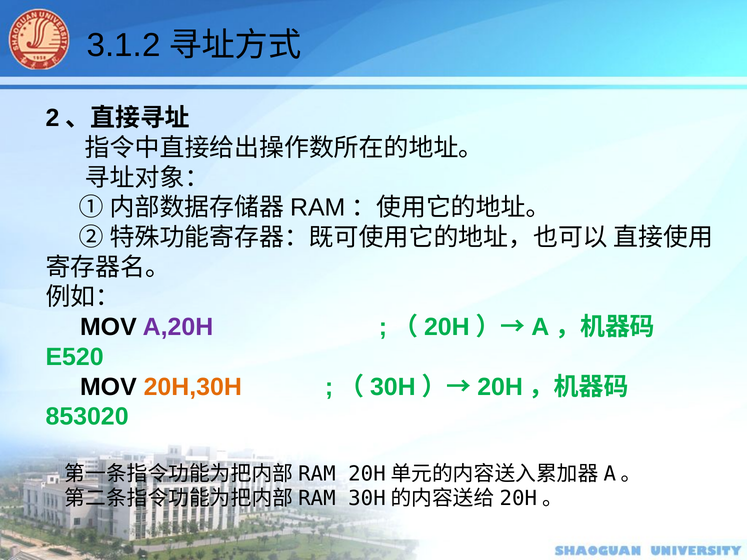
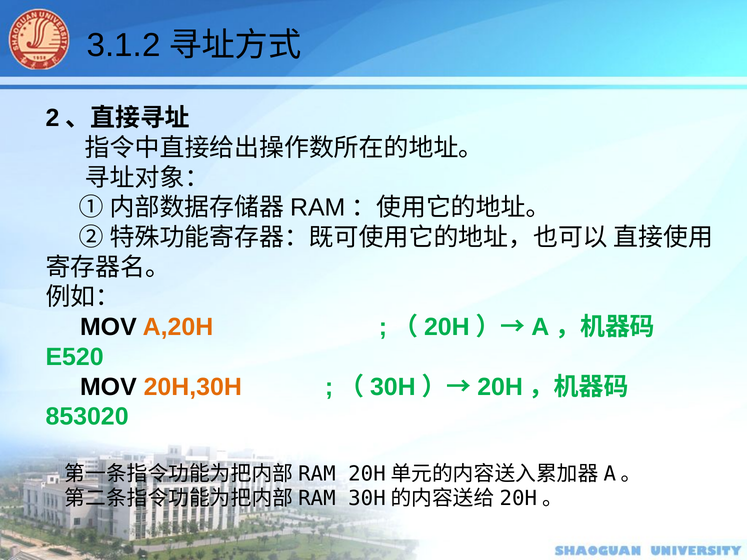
A,20H colour: purple -> orange
